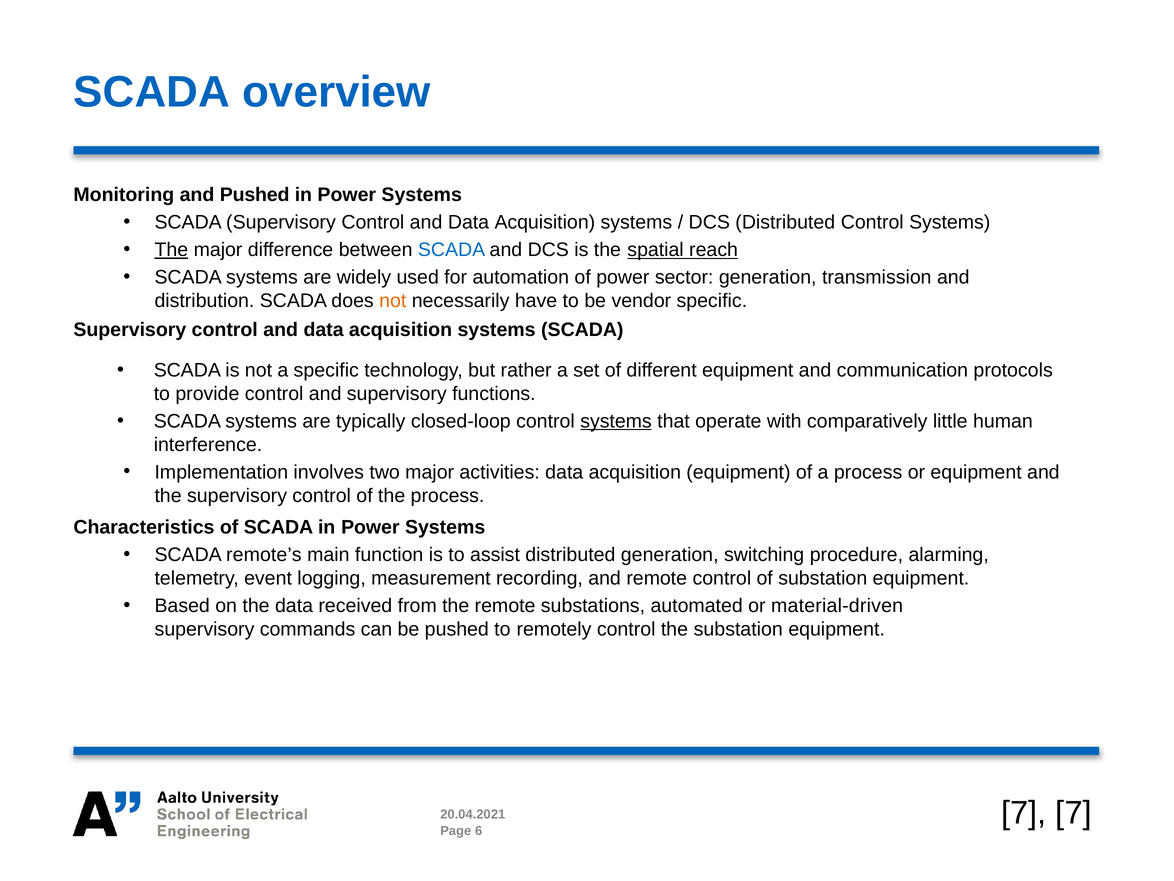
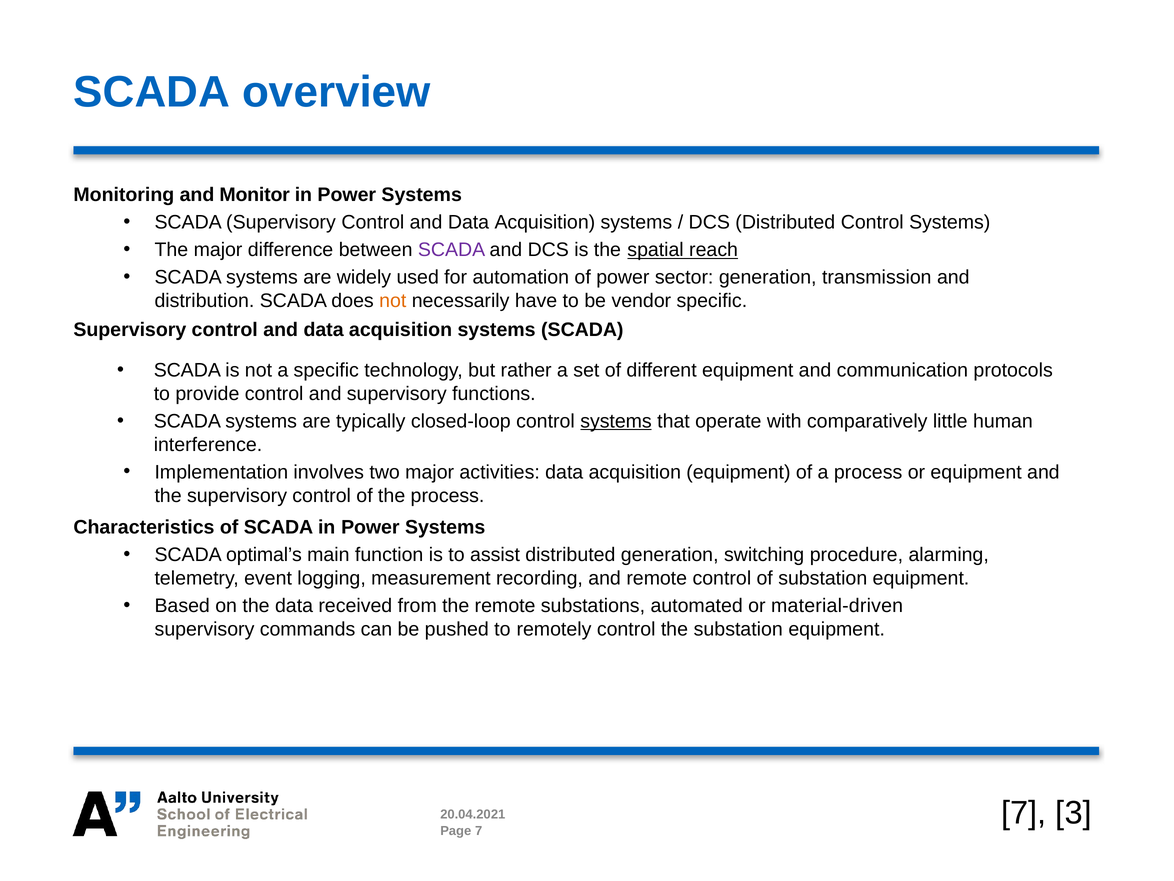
and Pushed: Pushed -> Monitor
The at (171, 250) underline: present -> none
SCADA at (452, 250) colour: blue -> purple
remote’s: remote’s -> optimal’s
7 7: 7 -> 3
Page 6: 6 -> 7
